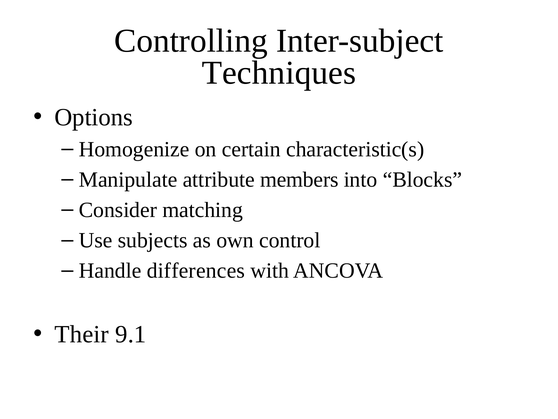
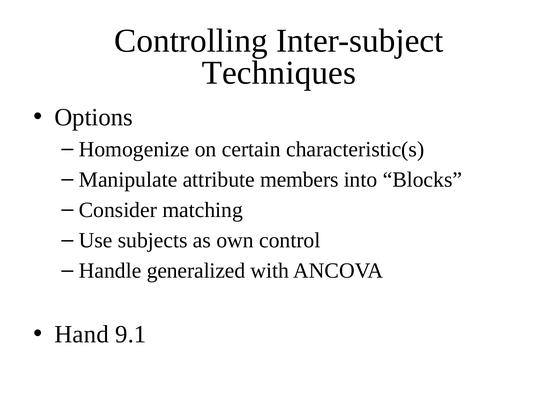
differences: differences -> generalized
Their: Their -> Hand
